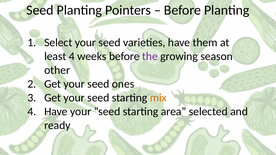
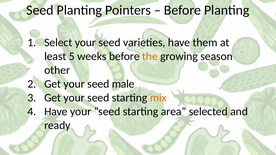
least 4: 4 -> 5
the colour: purple -> orange
ones: ones -> male
